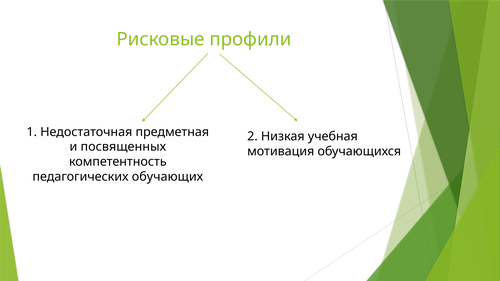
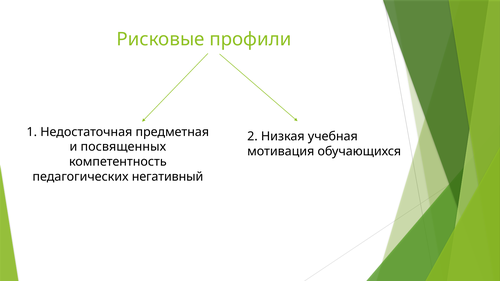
обучающих: обучающих -> негативный
